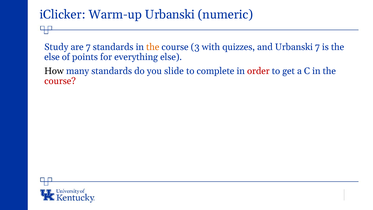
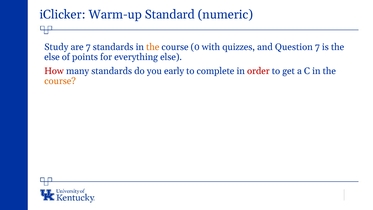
Warm-up Urbanski: Urbanski -> Standard
3: 3 -> 0
and Urbanski: Urbanski -> Question
How colour: black -> red
slide: slide -> early
course at (60, 81) colour: red -> orange
